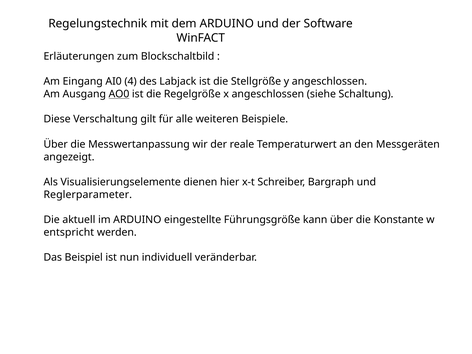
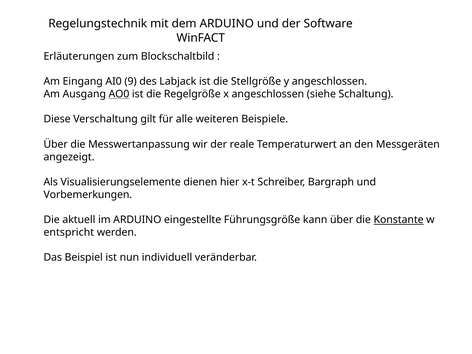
4: 4 -> 9
Reglerparameter: Reglerparameter -> Vorbemerkungen
Konstante underline: none -> present
